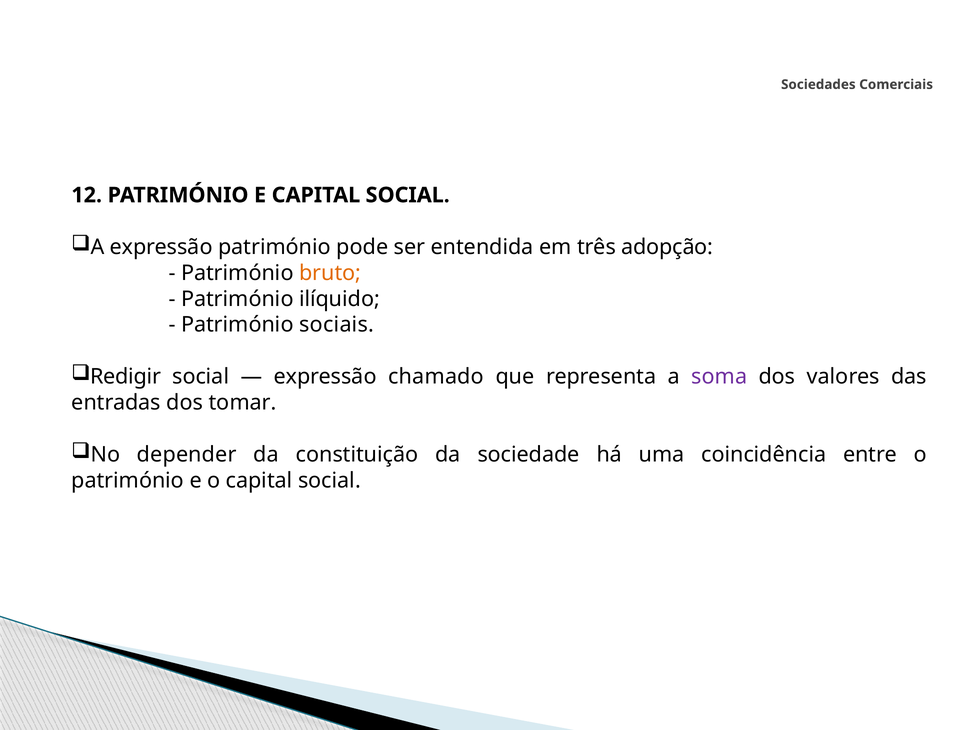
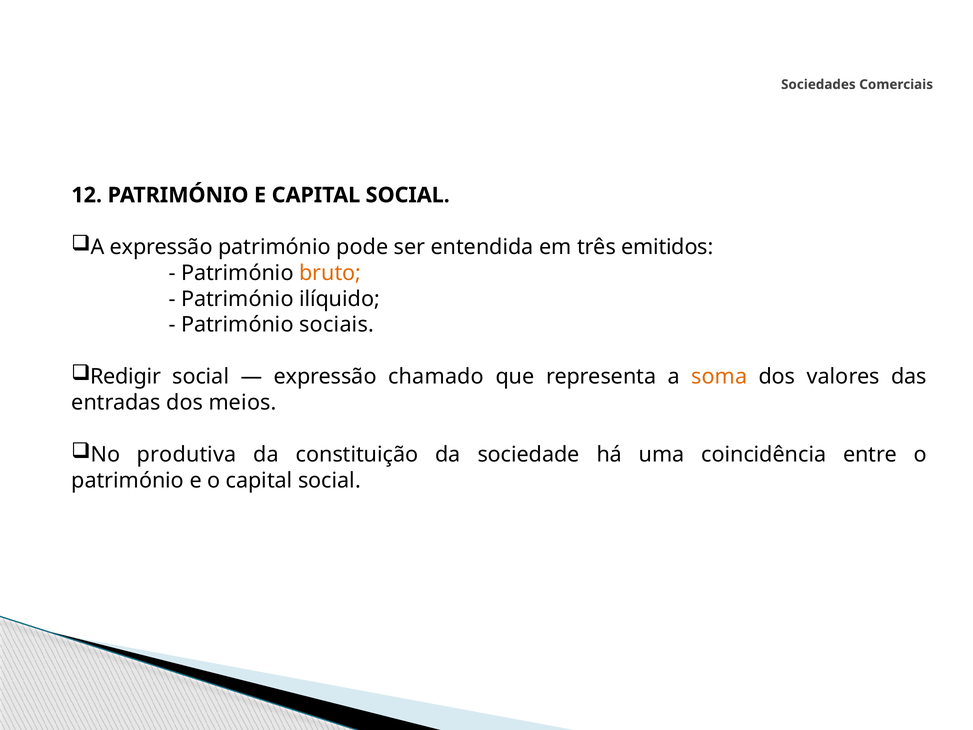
adopção: adopção -> emitidos
soma colour: purple -> orange
tomar: tomar -> meios
depender: depender -> produtiva
